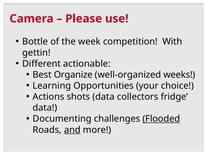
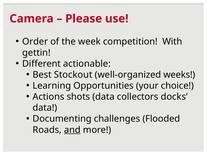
Bottle: Bottle -> Order
Organize: Organize -> Stockout
fridge: fridge -> docks
Flooded underline: present -> none
